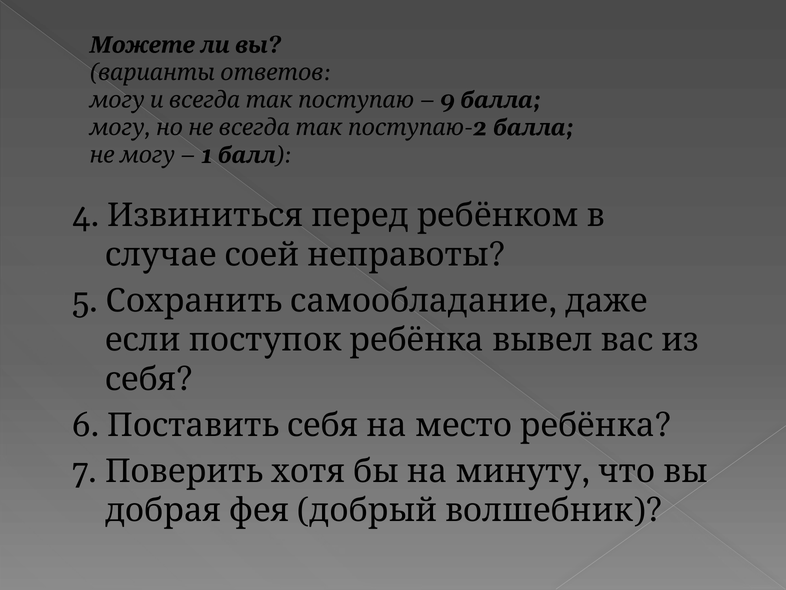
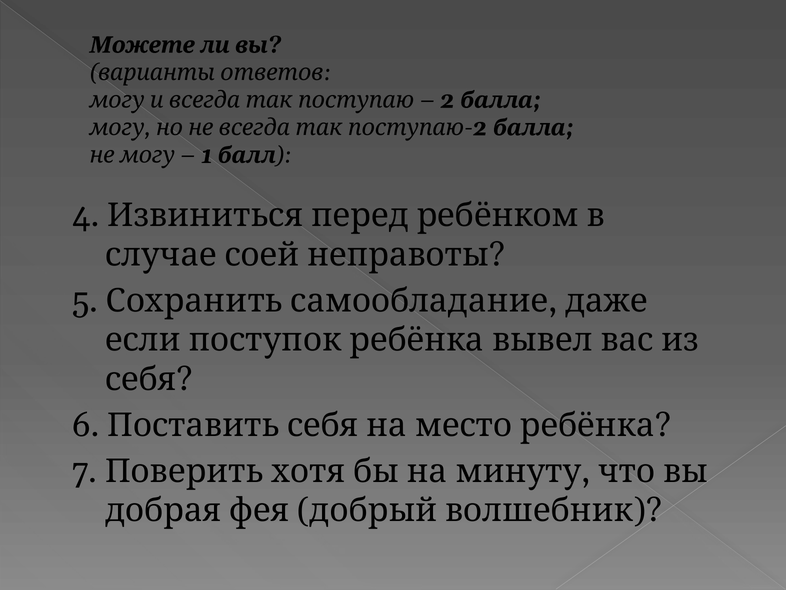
9 at (447, 100): 9 -> 2
